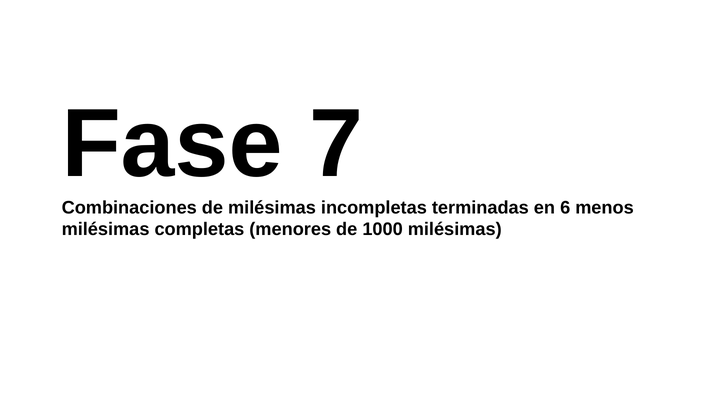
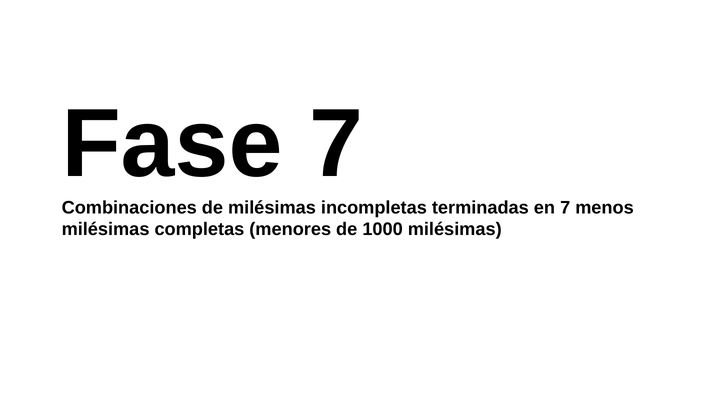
en 6: 6 -> 7
